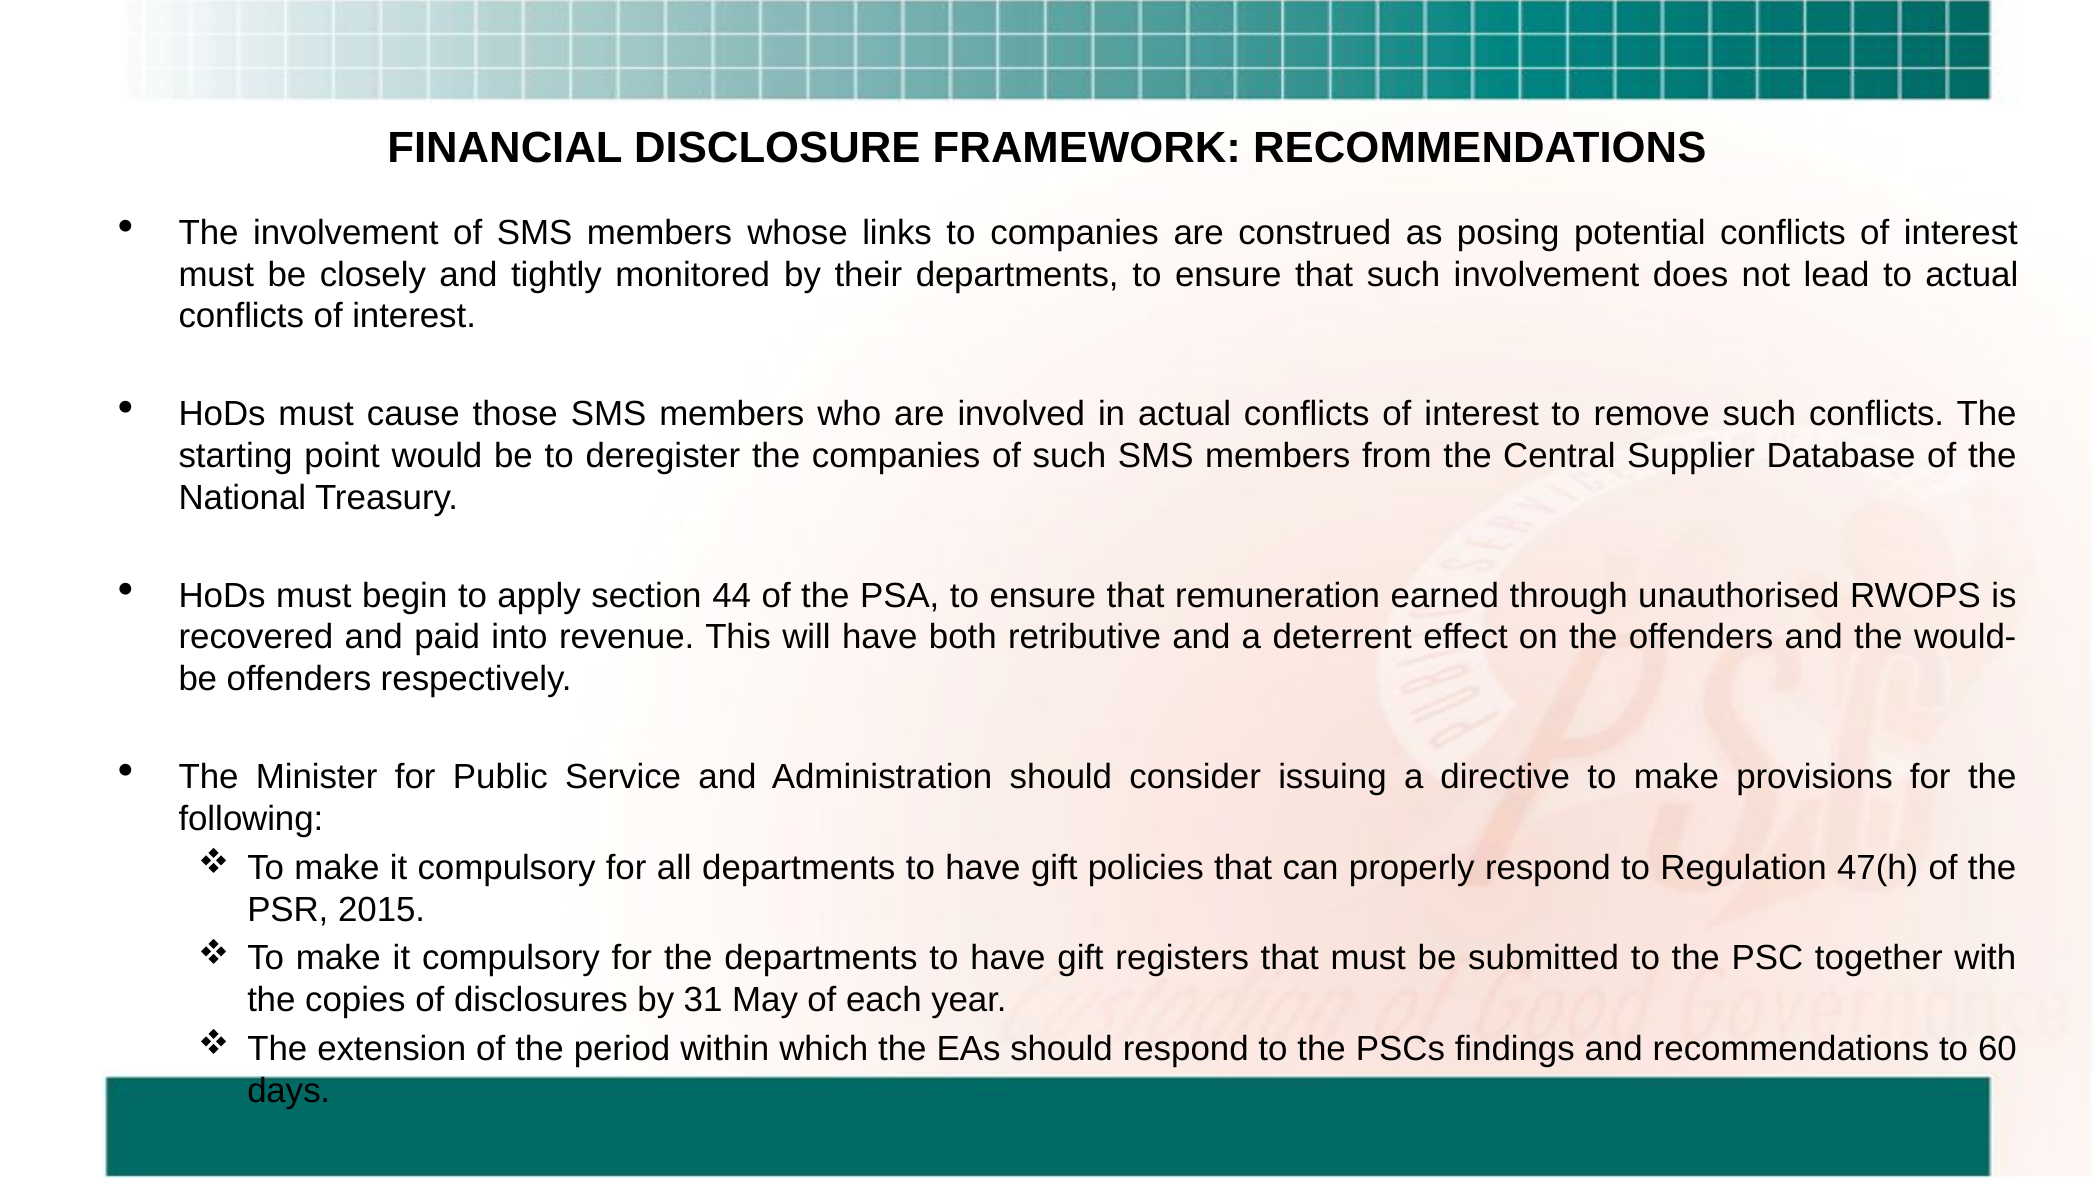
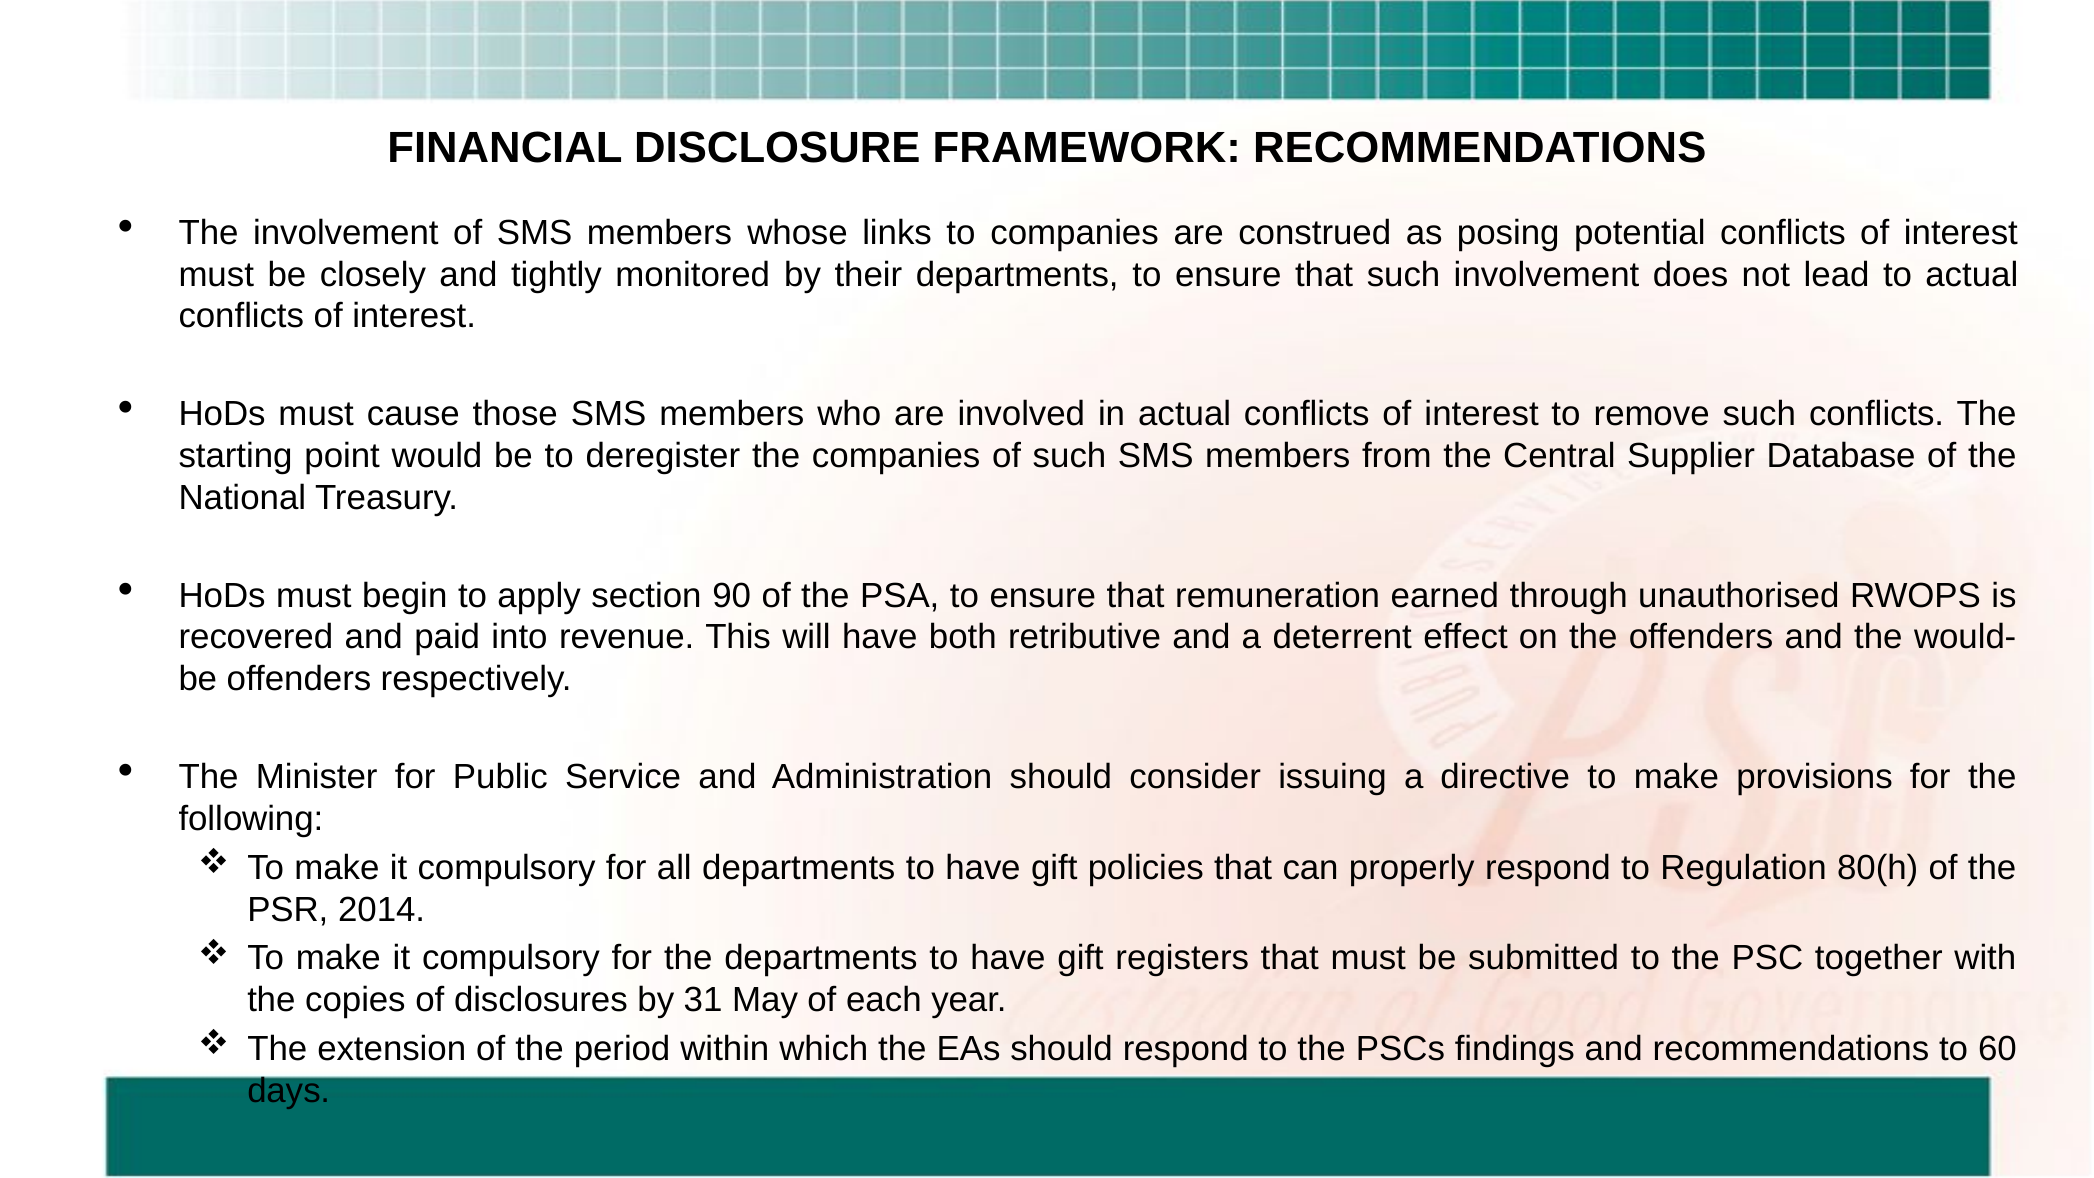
44: 44 -> 90
47(h: 47(h -> 80(h
2015: 2015 -> 2014
